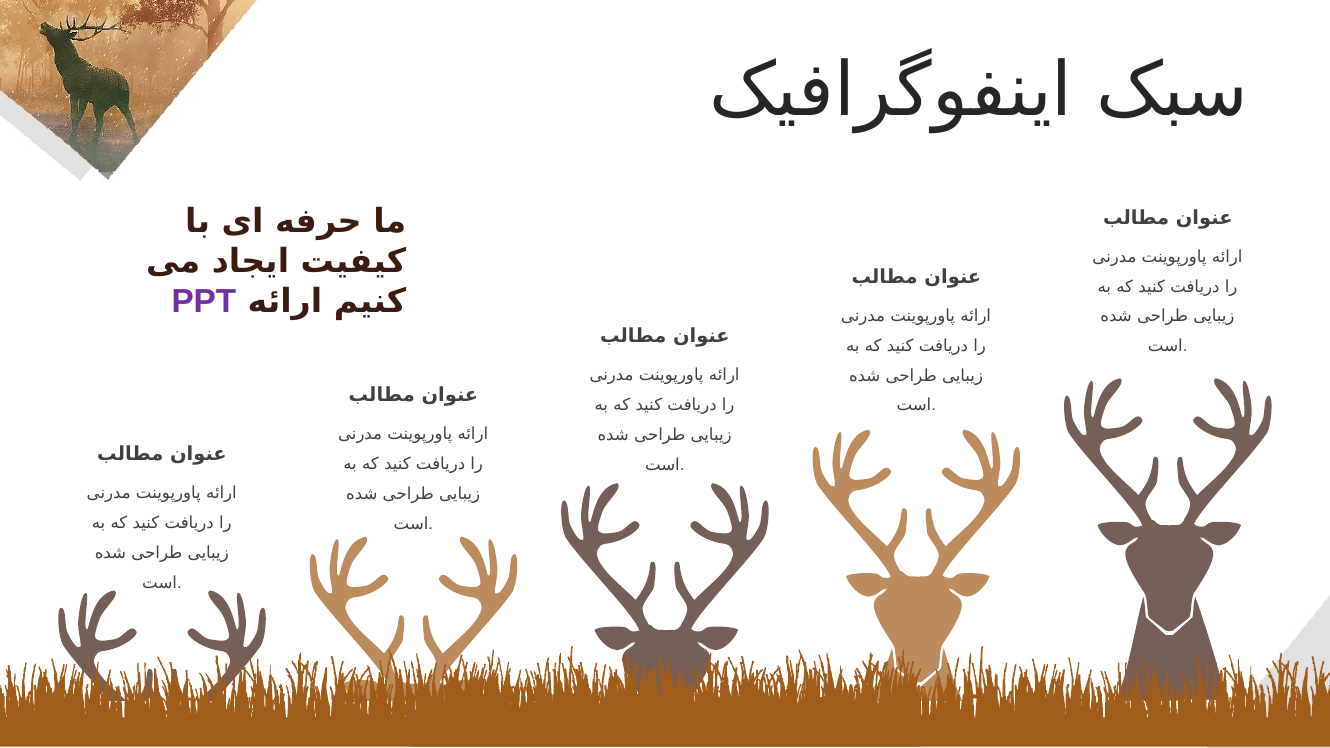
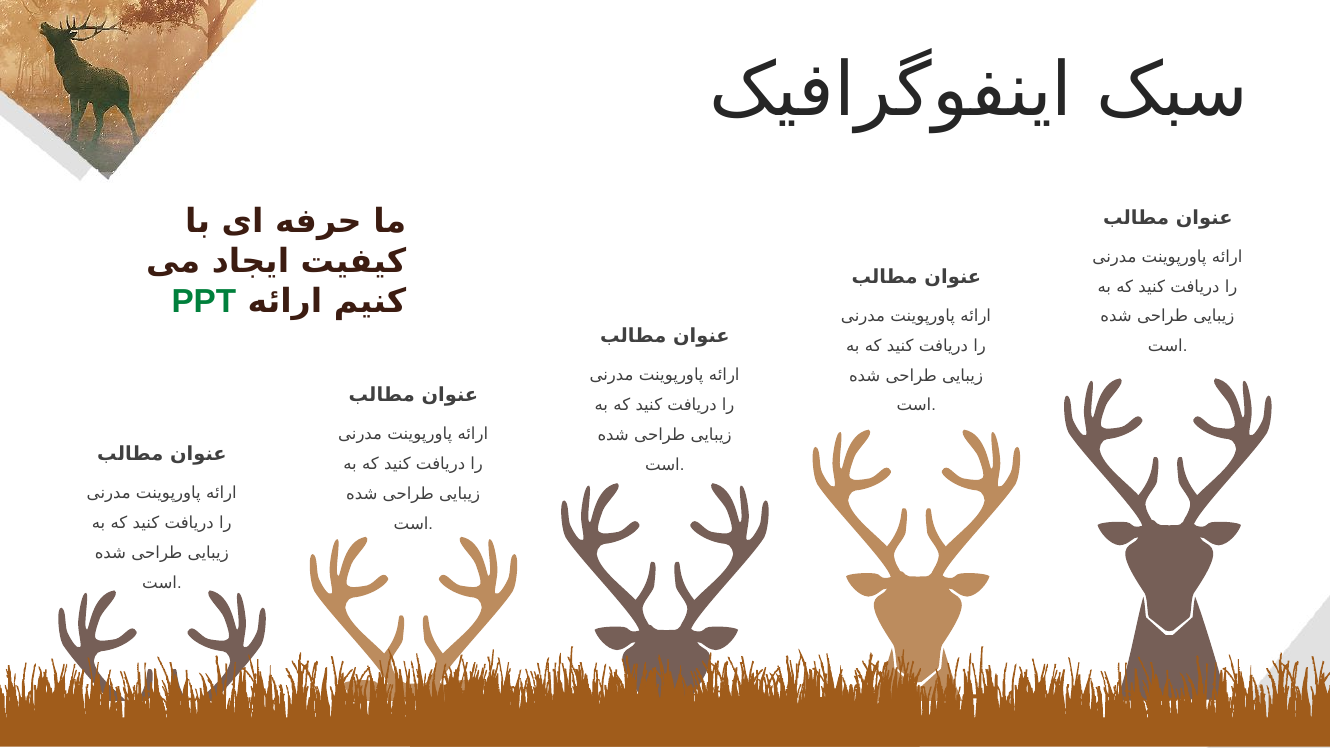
PPT colour: purple -> green
